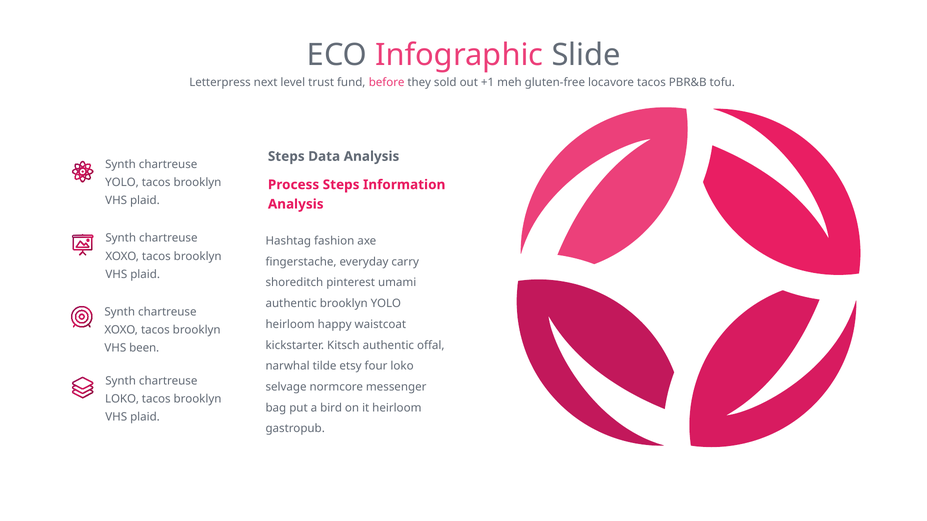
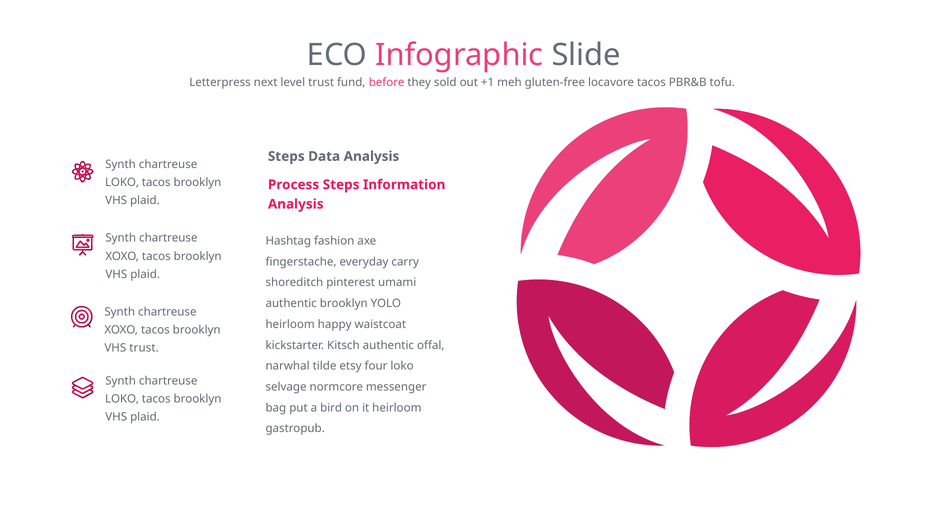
YOLO at (122, 183): YOLO -> LOKO
VHS been: been -> trust
